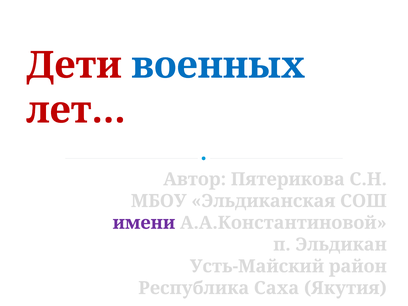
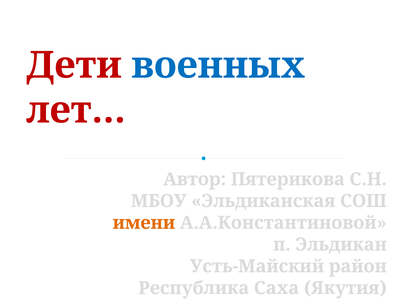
имени colour: purple -> orange
